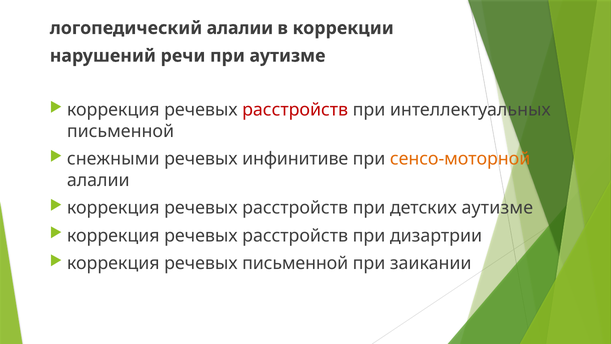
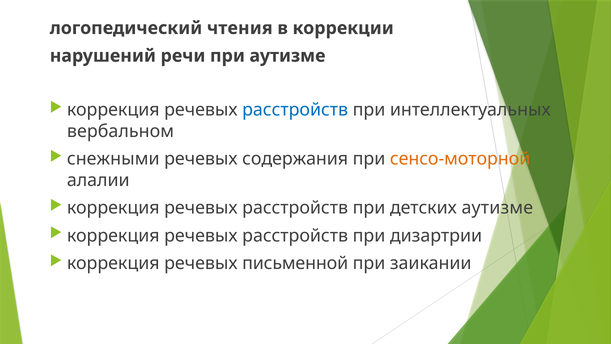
логопедический алалии: алалии -> чтения
расстройств at (295, 110) colour: red -> blue
письменной at (121, 131): письменной -> вербальном
инфинитиве: инфинитиве -> содержания
